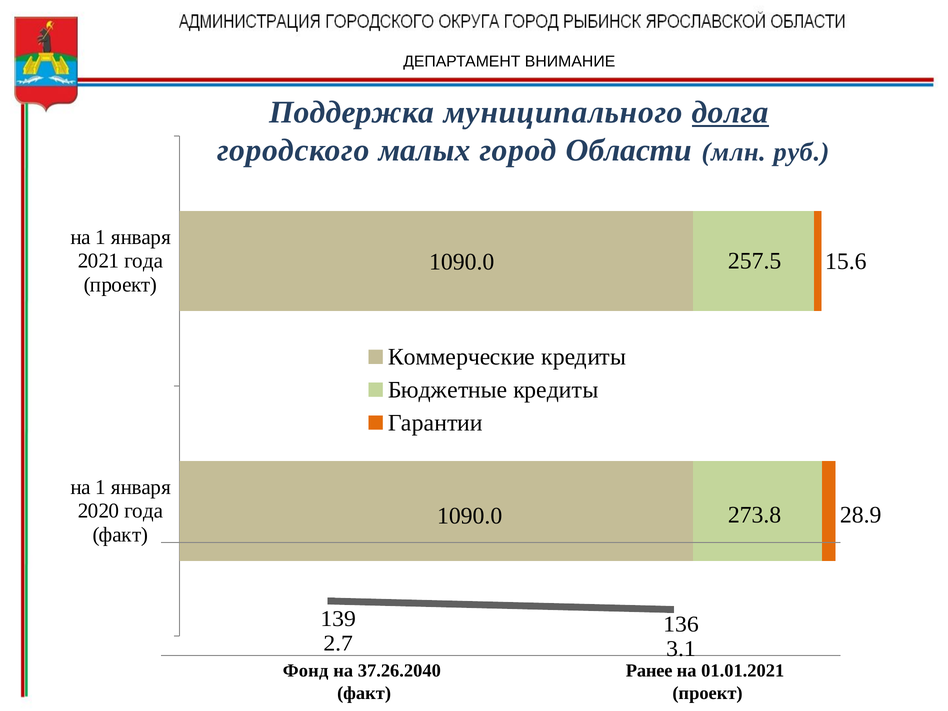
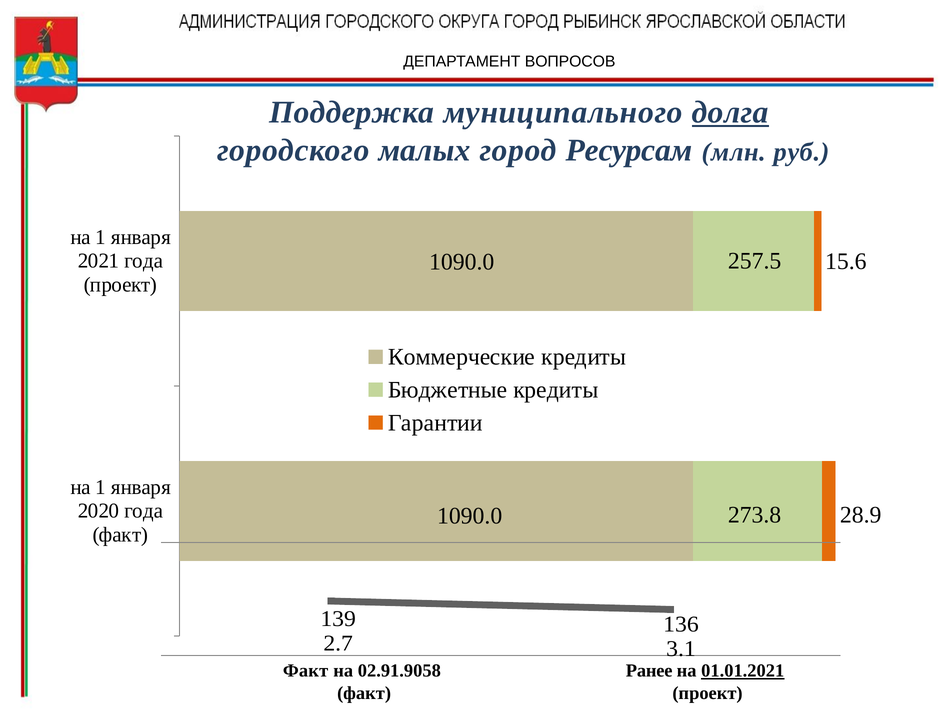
ВНИМАНИЕ: ВНИМАНИЕ -> ВОПРОСОВ
Области: Области -> Ресурсам
Фонд at (306, 671): Фонд -> Факт
37.26.2040: 37.26.2040 -> 02.91.9058
01.01.2021 underline: none -> present
